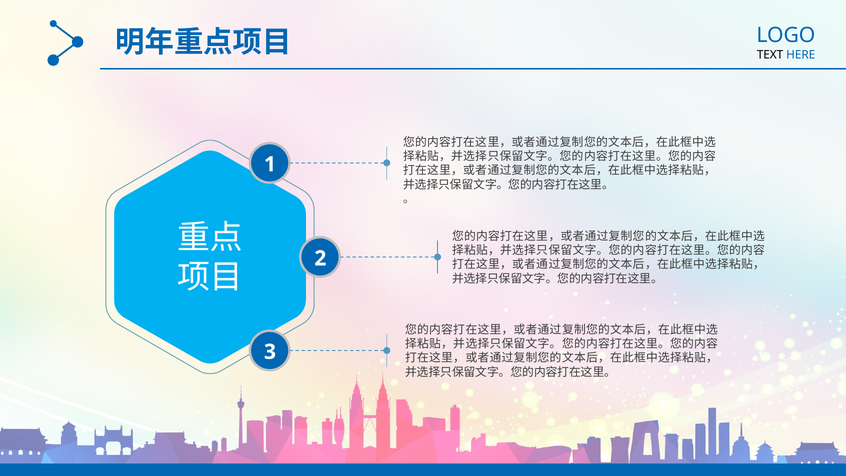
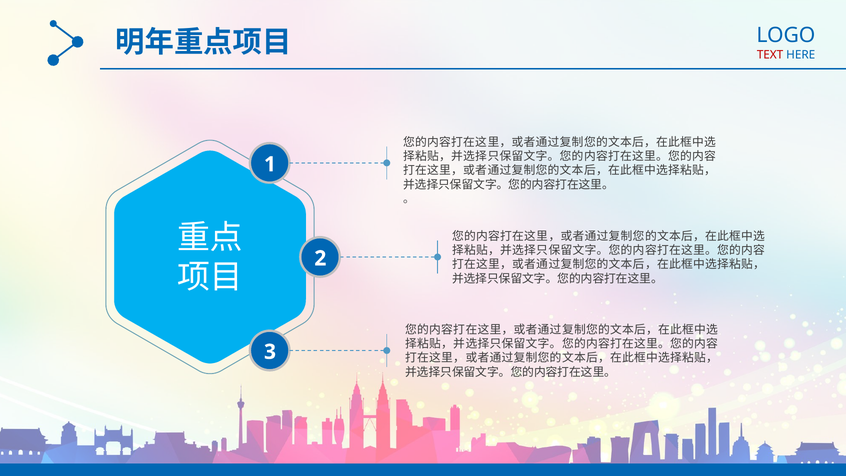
TEXT colour: black -> red
